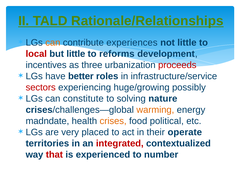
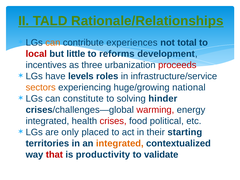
not little: little -> total
better: better -> levels
sectors colour: red -> orange
possibly: possibly -> national
nature: nature -> hinder
warming colour: orange -> red
madndate at (47, 121): madndate -> integrated
crises colour: orange -> red
very: very -> only
operate: operate -> starting
integrated at (120, 143) colour: red -> orange
experienced: experienced -> productivity
number: number -> validate
